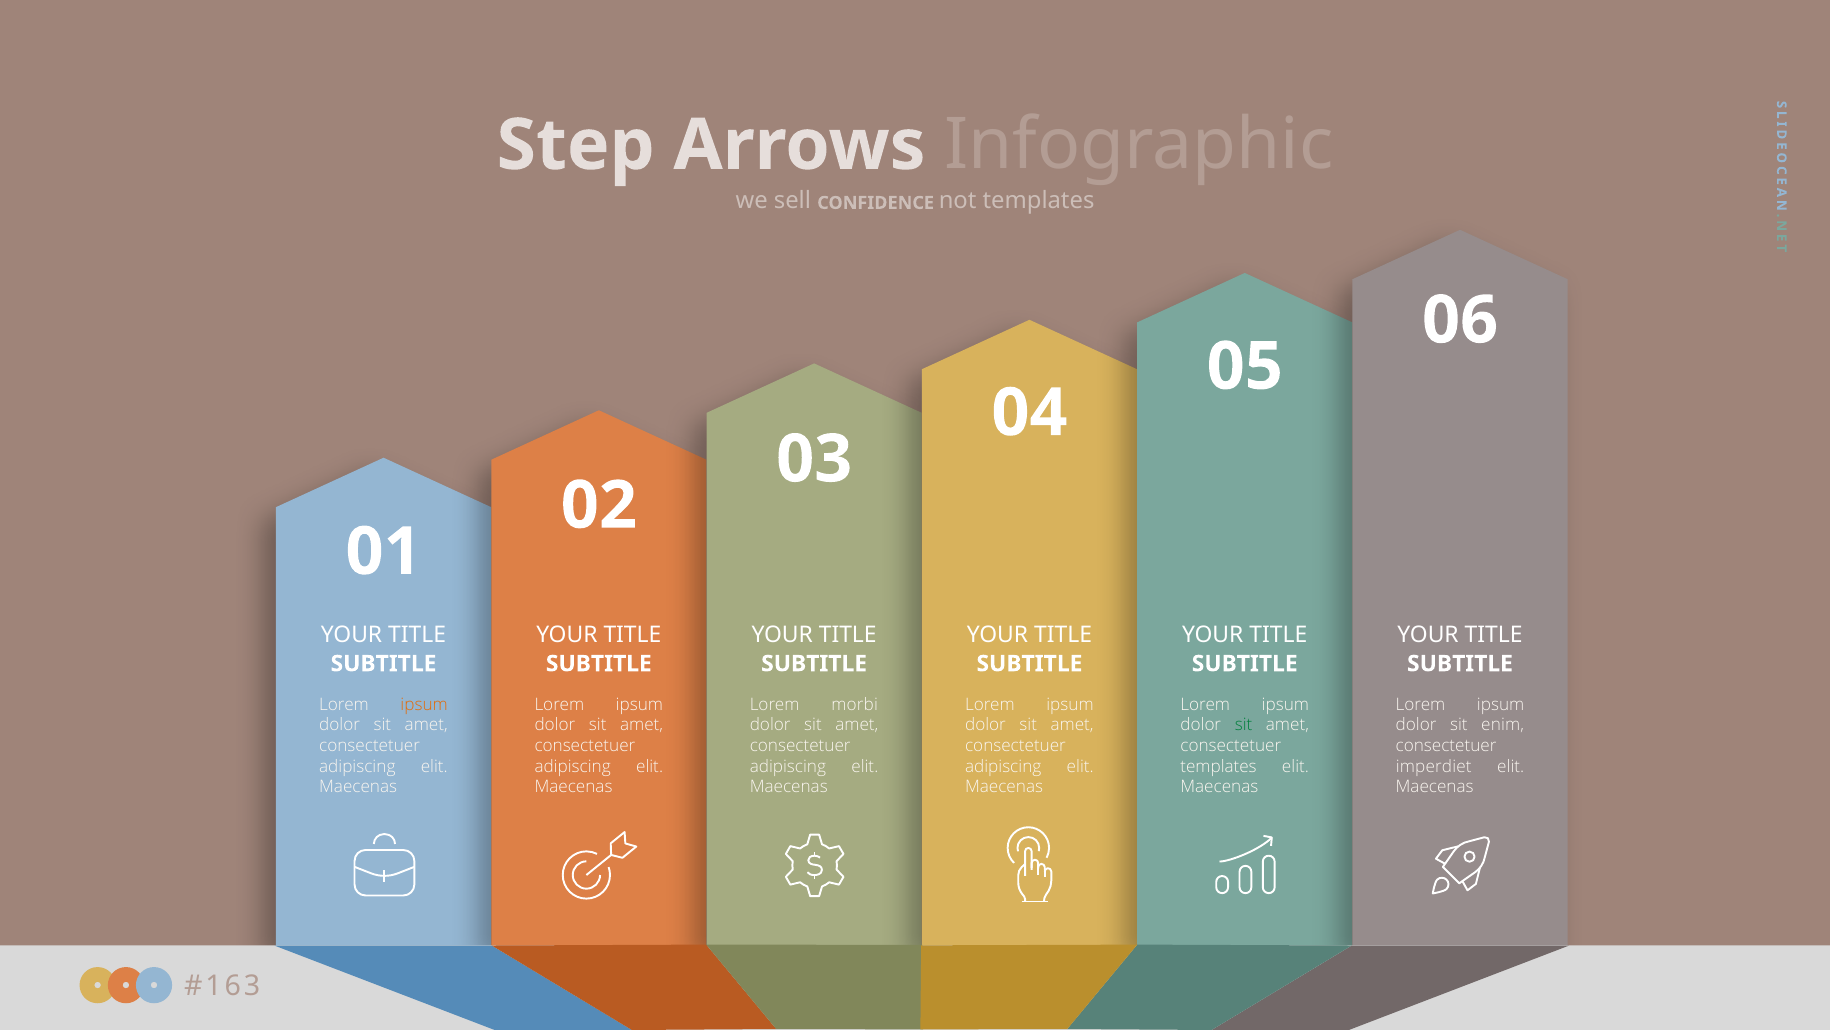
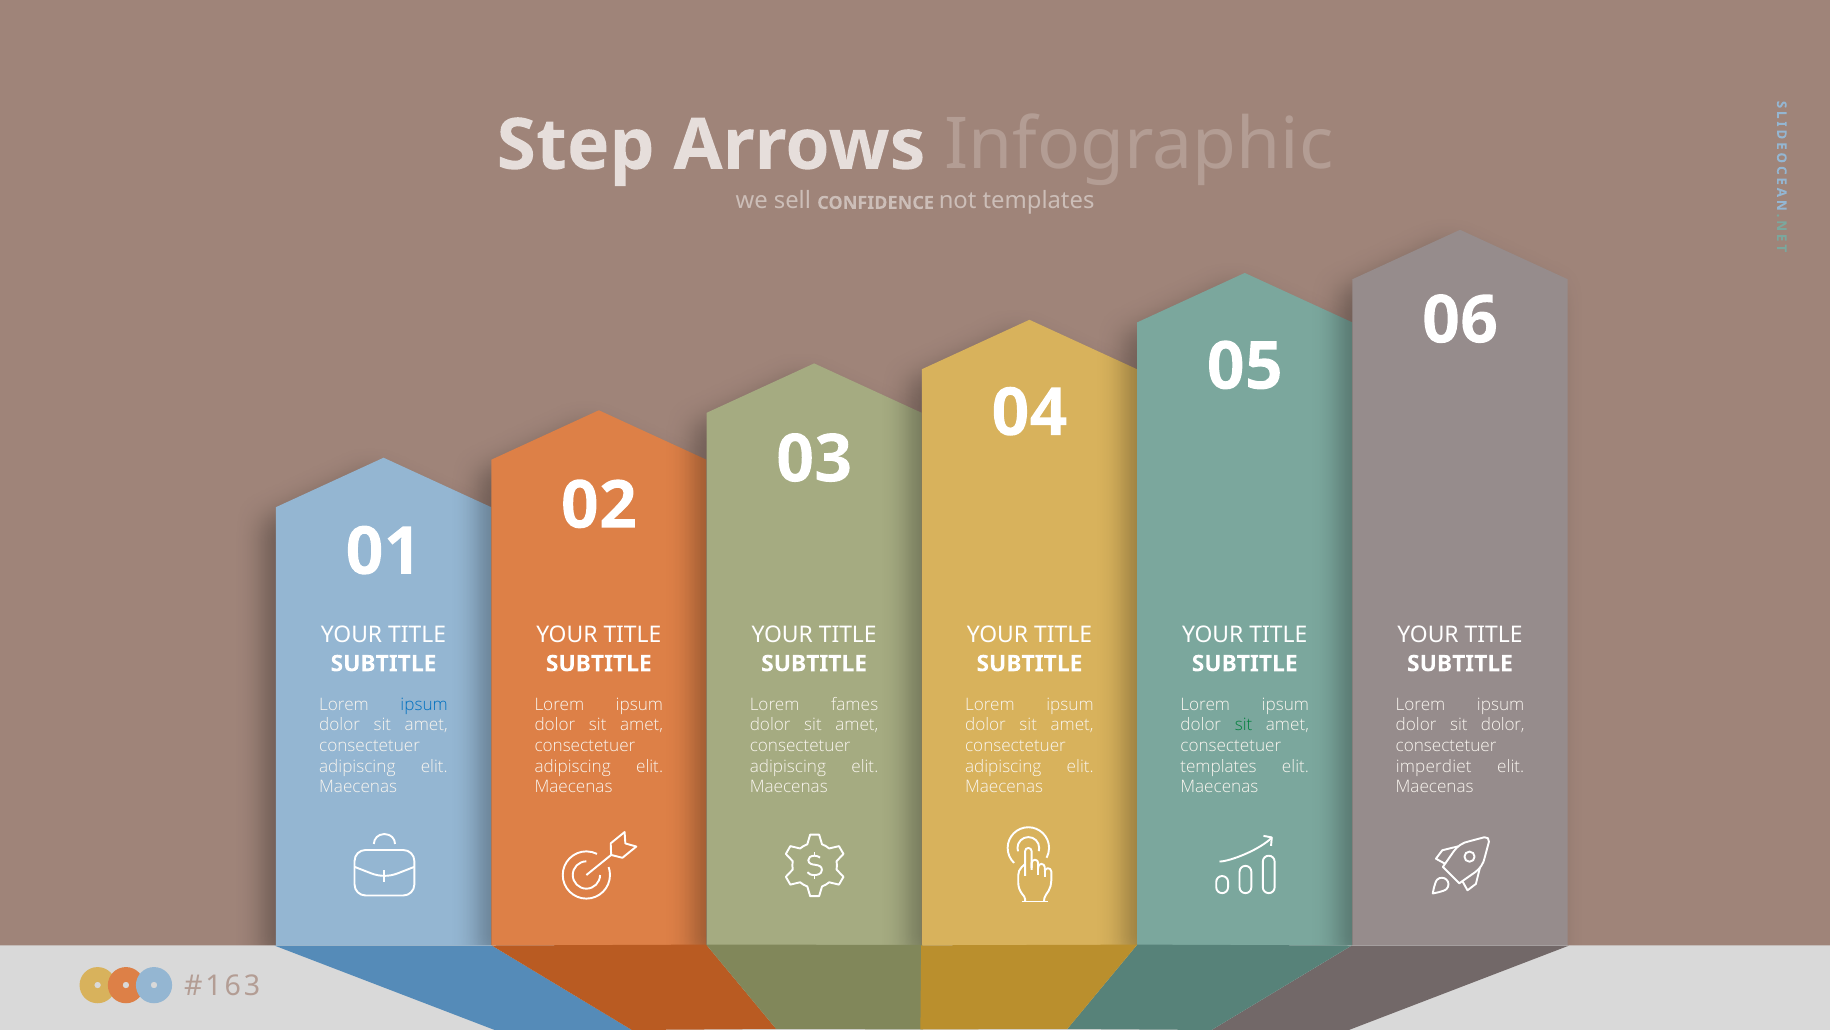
ipsum at (424, 704) colour: orange -> blue
morbi: morbi -> fames
sit enim: enim -> dolor
